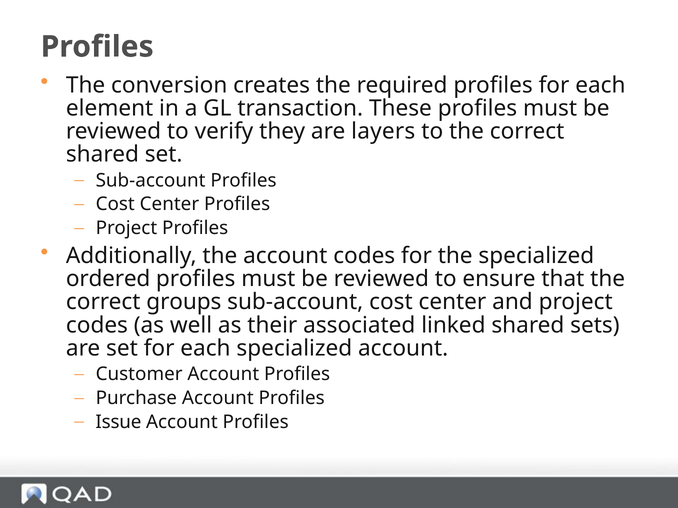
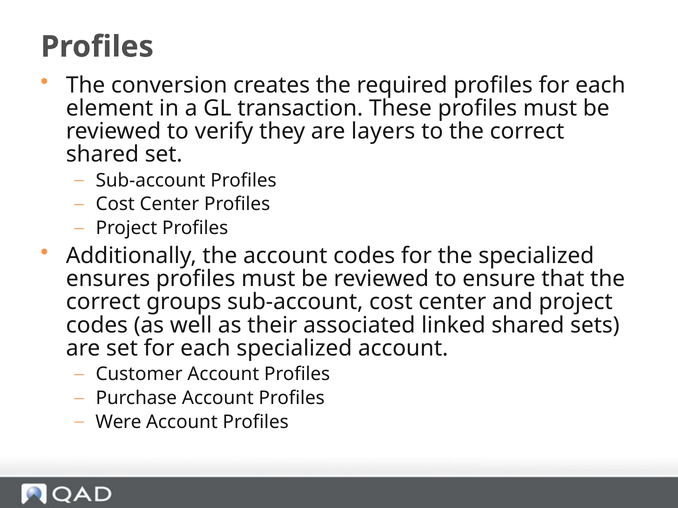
ordered: ordered -> ensures
Issue: Issue -> Were
